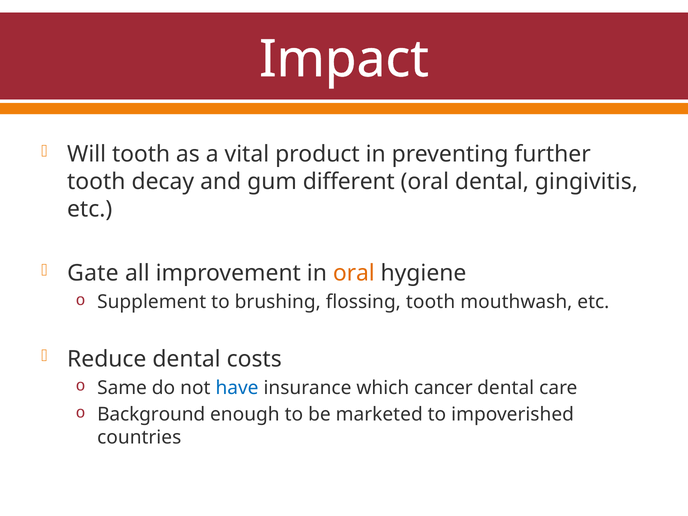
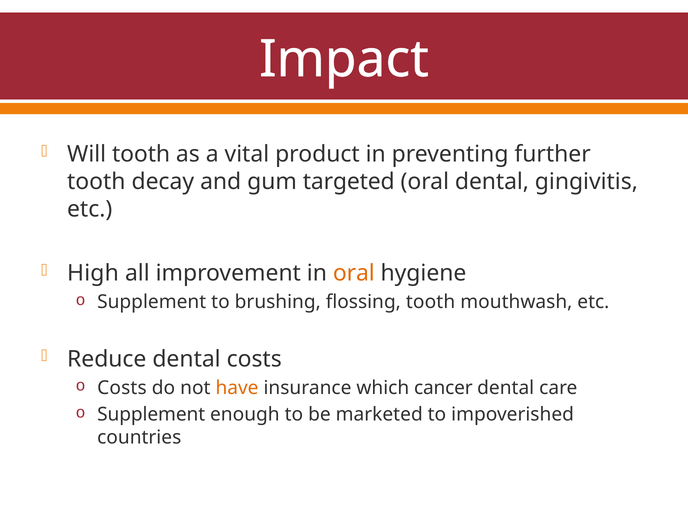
different: different -> targeted
Gate: Gate -> High
Same at (122, 388): Same -> Costs
have colour: blue -> orange
Background at (151, 415): Background -> Supplement
